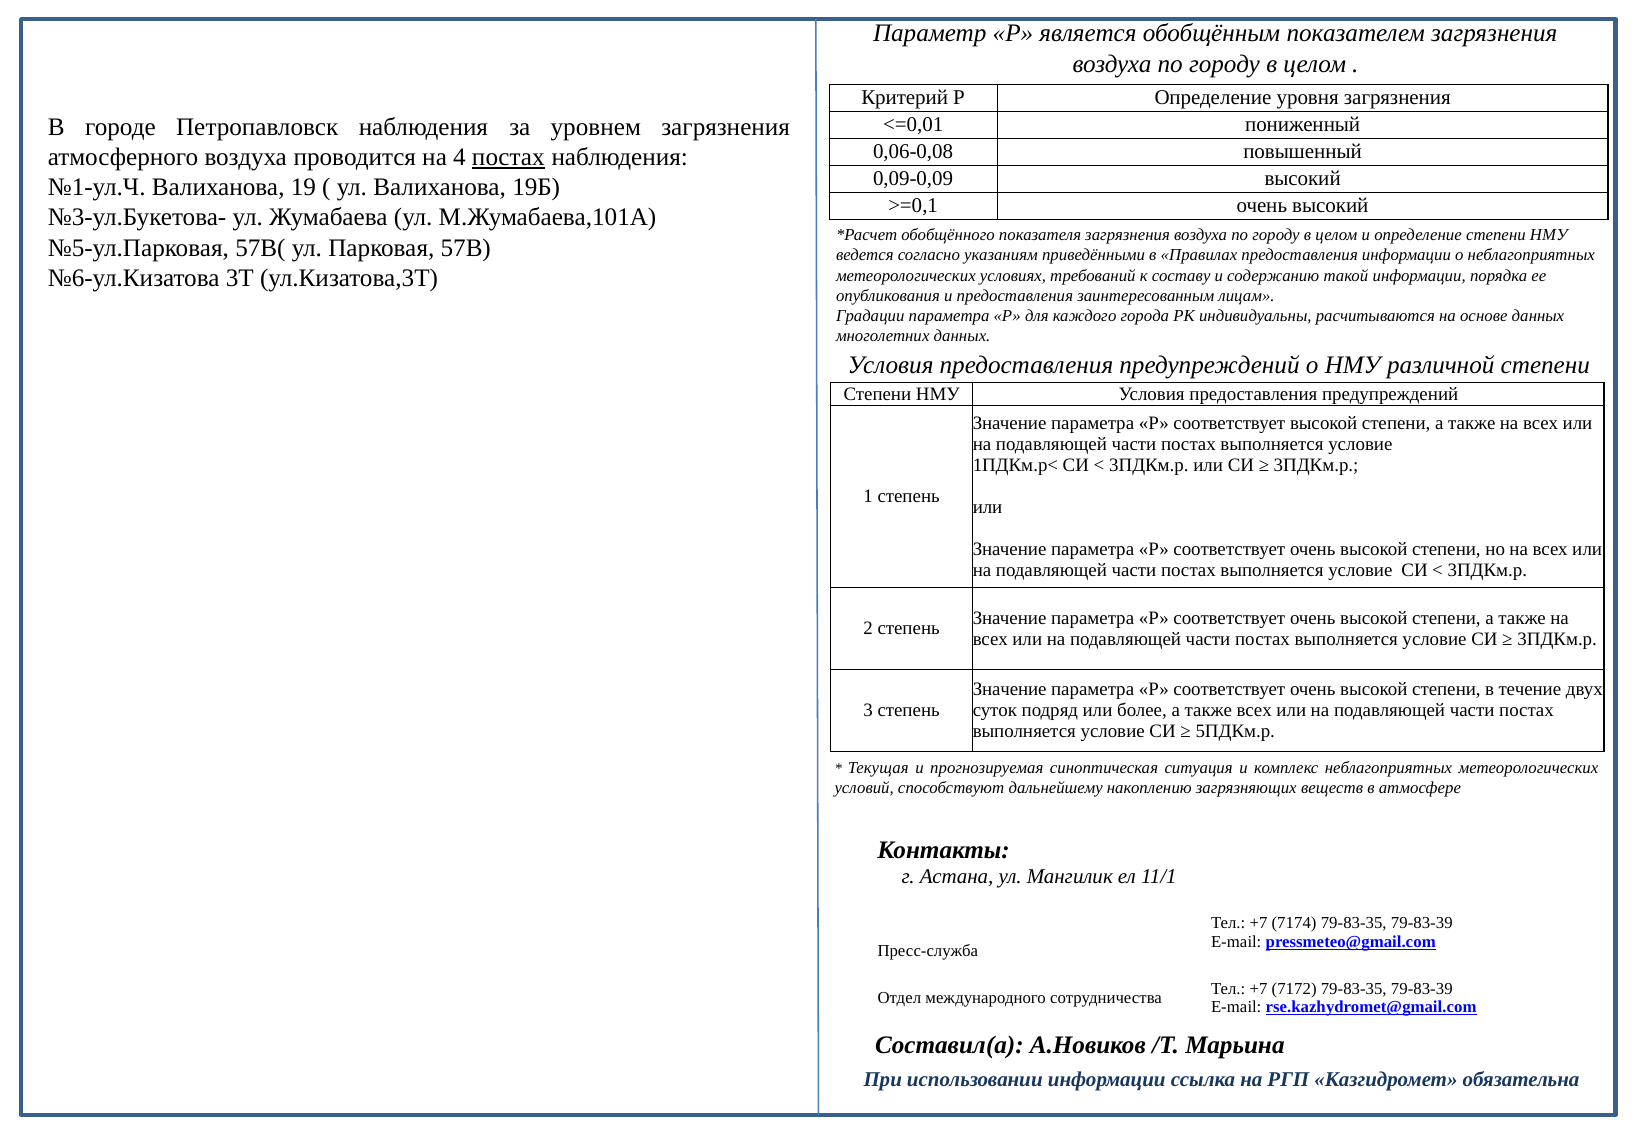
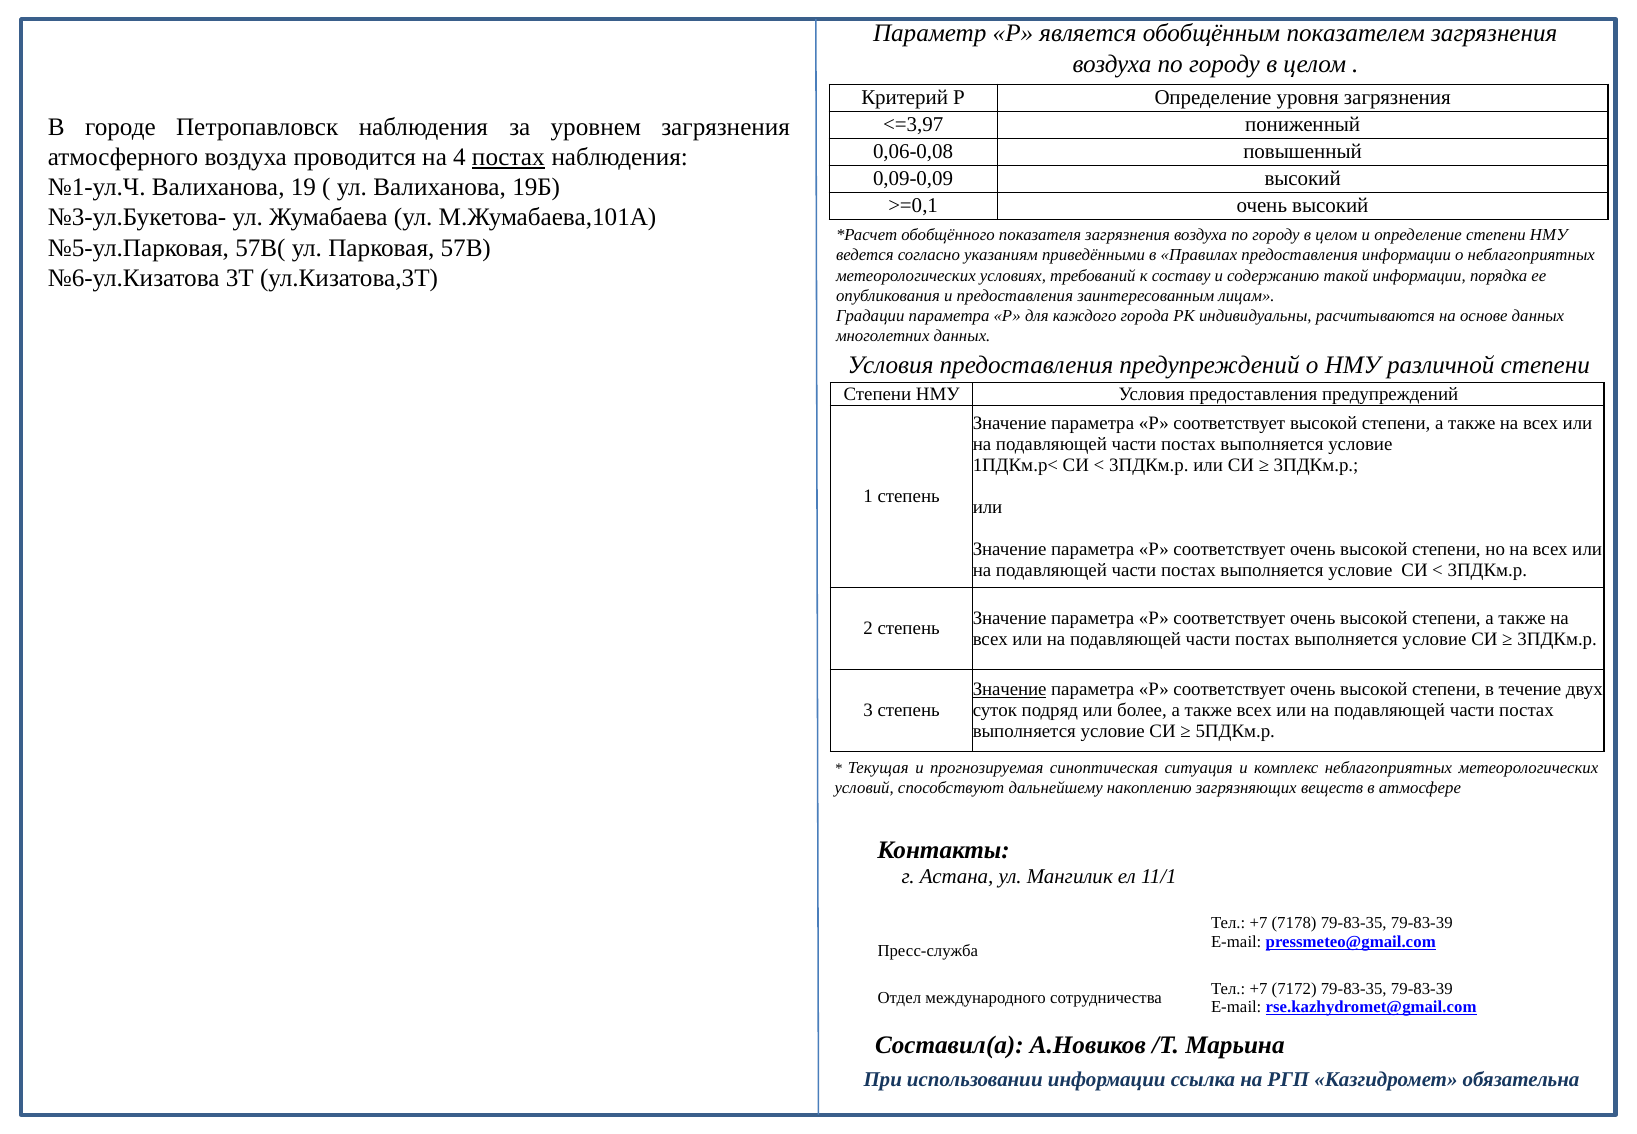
<=0,01: <=0,01 -> <=3,97
Значение at (1010, 689) underline: none -> present
7174: 7174 -> 7178
